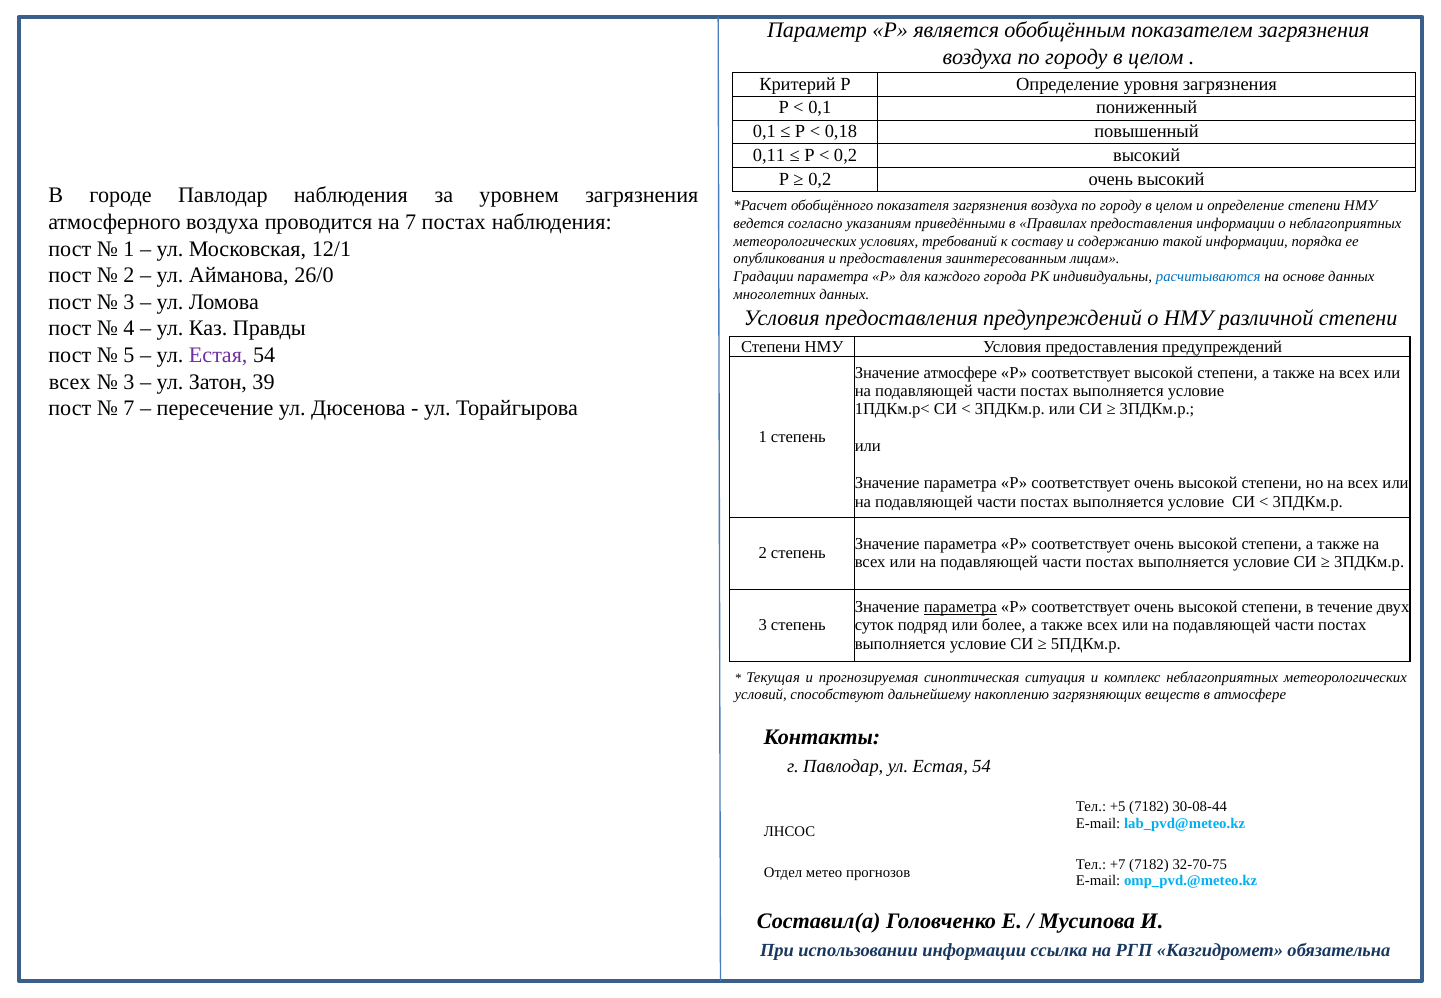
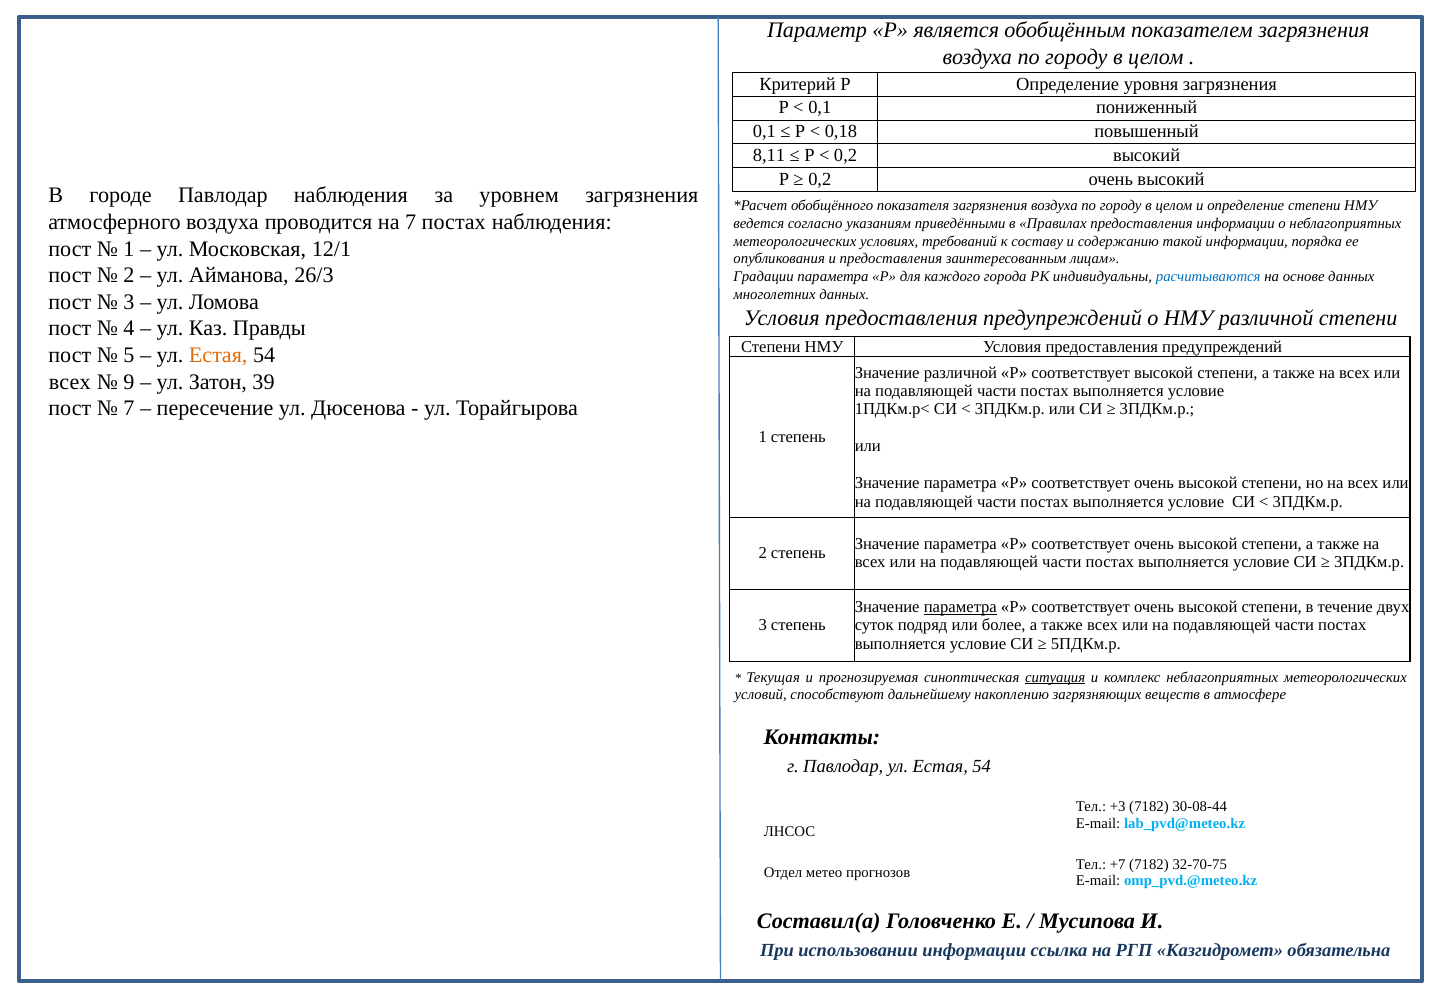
0,11: 0,11 -> 8,11
26/0: 26/0 -> 26/3
Естая at (218, 355) colour: purple -> orange
Значение атмосфере: атмосфере -> различной
3 at (129, 382): 3 -> 9
ситуация underline: none -> present
+5: +5 -> +3
